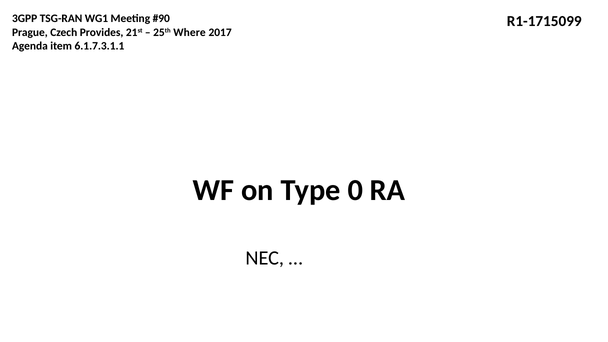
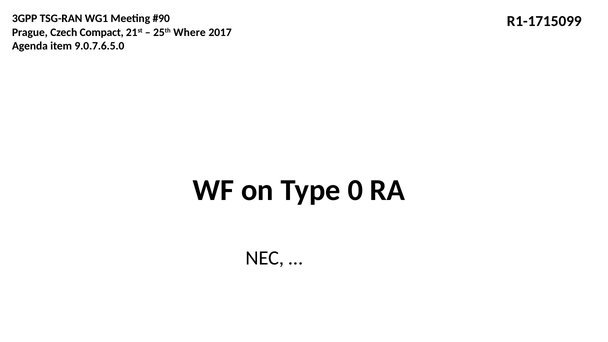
Provides: Provides -> Compact
6.1.7.3.1.1: 6.1.7.3.1.1 -> 9.0.7.6.5.0
